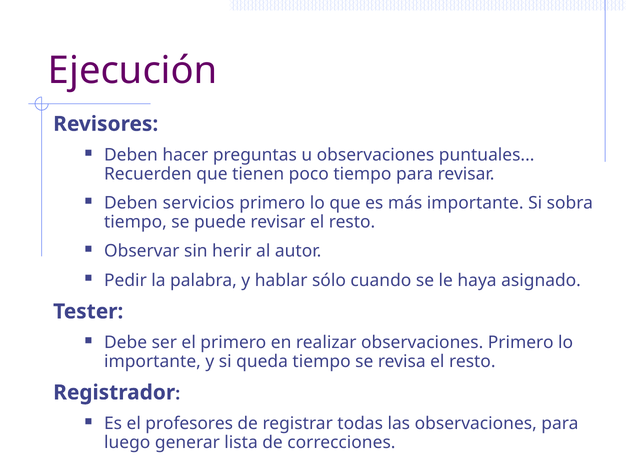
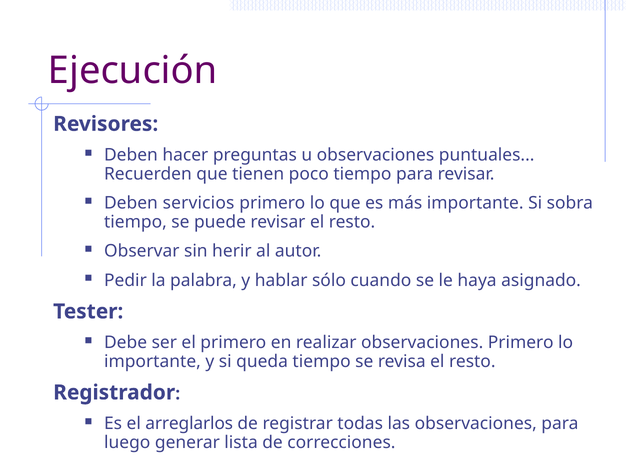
profesores: profesores -> arreglarlos
